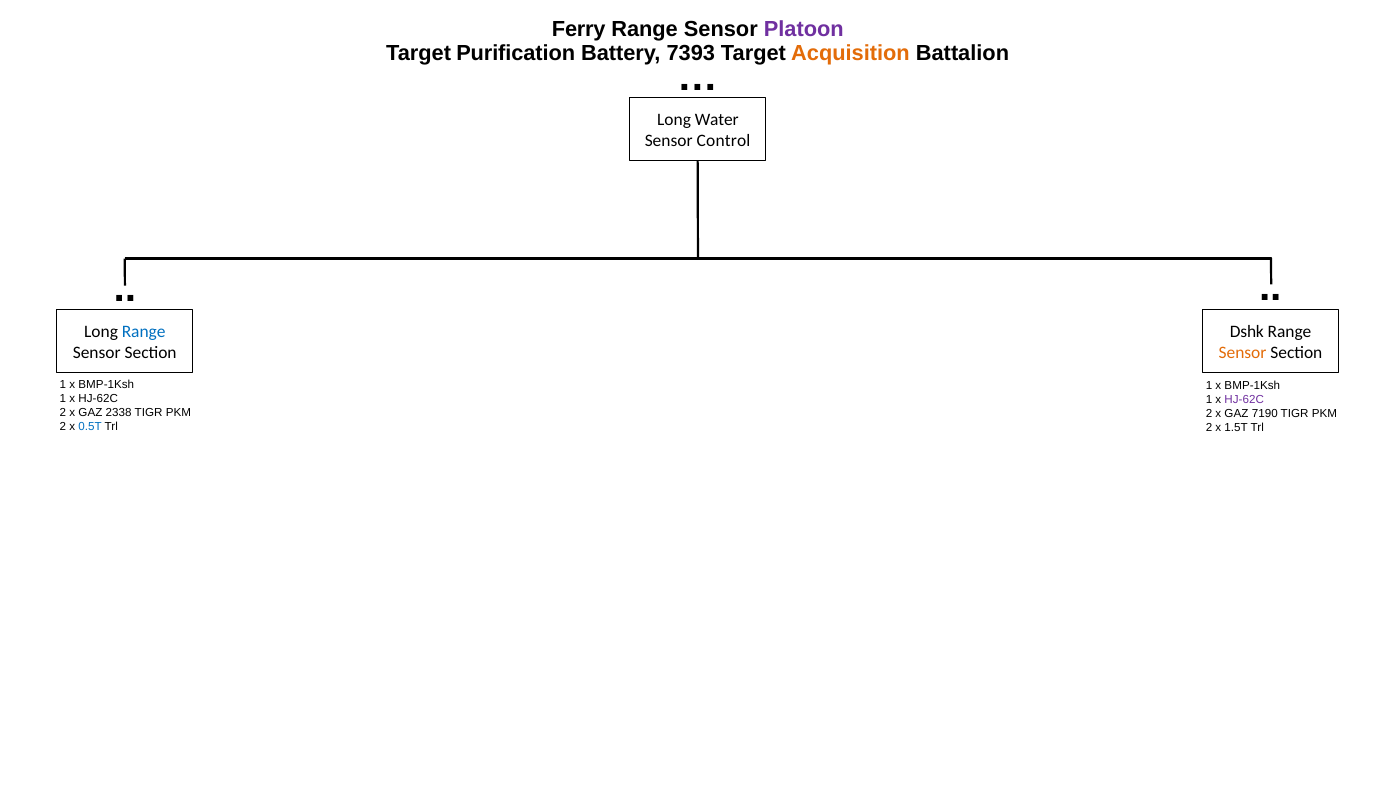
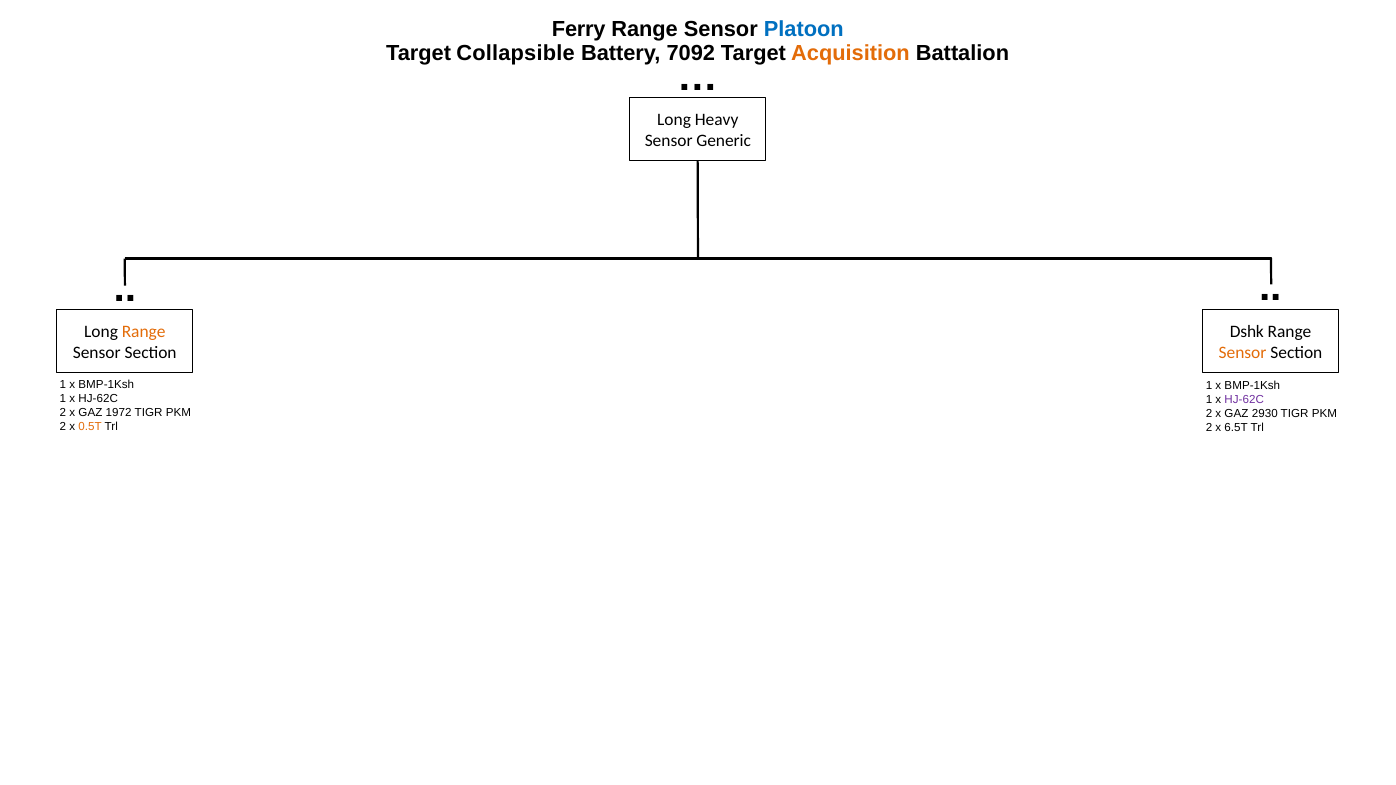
Platoon colour: purple -> blue
Purification: Purification -> Collapsible
7393: 7393 -> 7092
Water: Water -> Heavy
Control: Control -> Generic
Range at (144, 332) colour: blue -> orange
2338: 2338 -> 1972
7190: 7190 -> 2930
0.5T colour: blue -> orange
1.5T: 1.5T -> 6.5T
